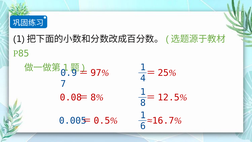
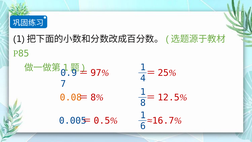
0.08 colour: red -> orange
